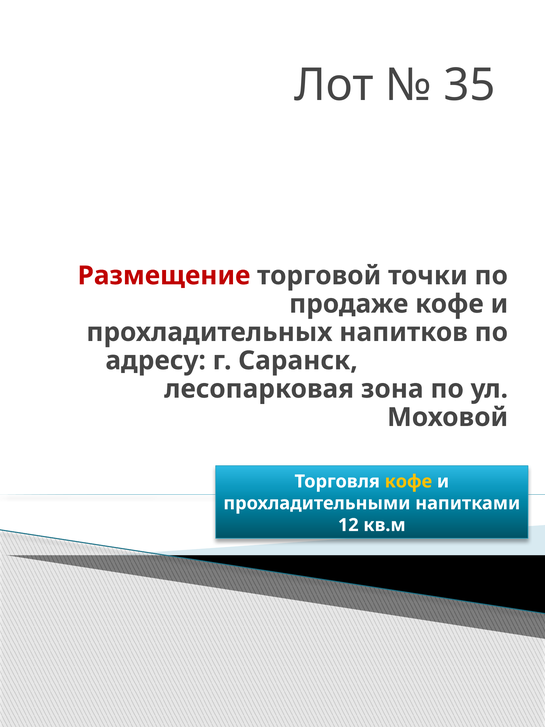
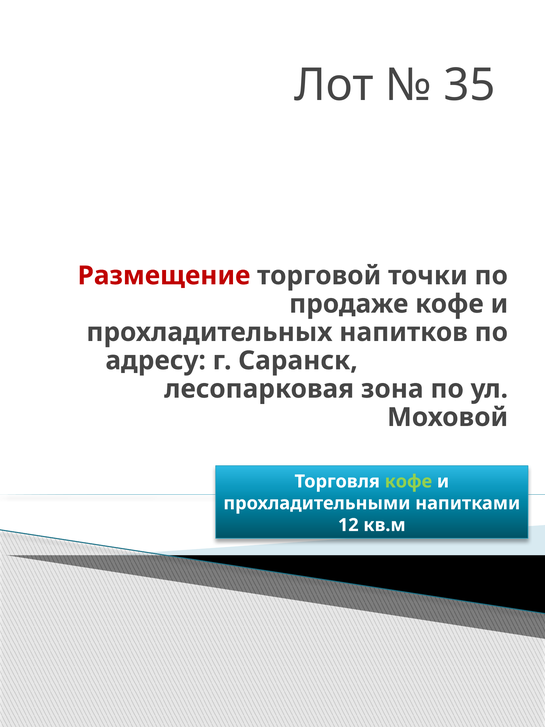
кофе at (408, 481) colour: yellow -> light green
